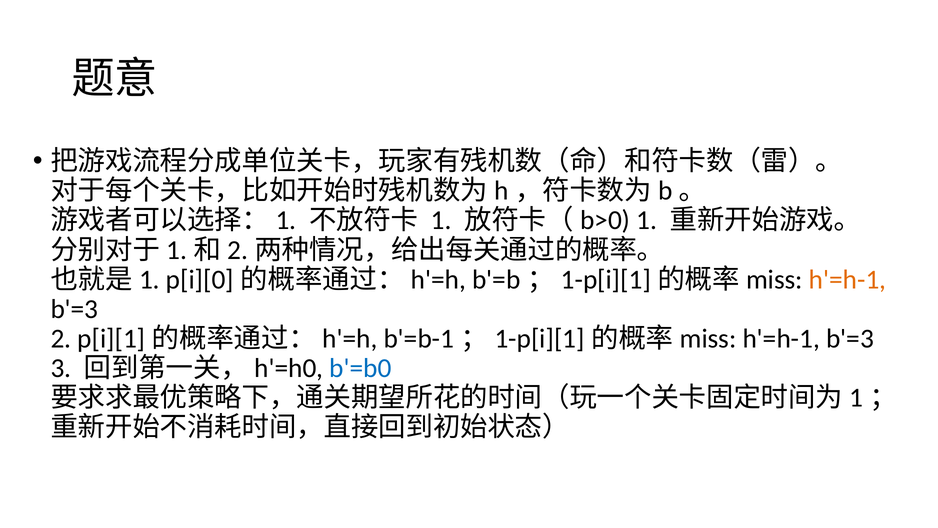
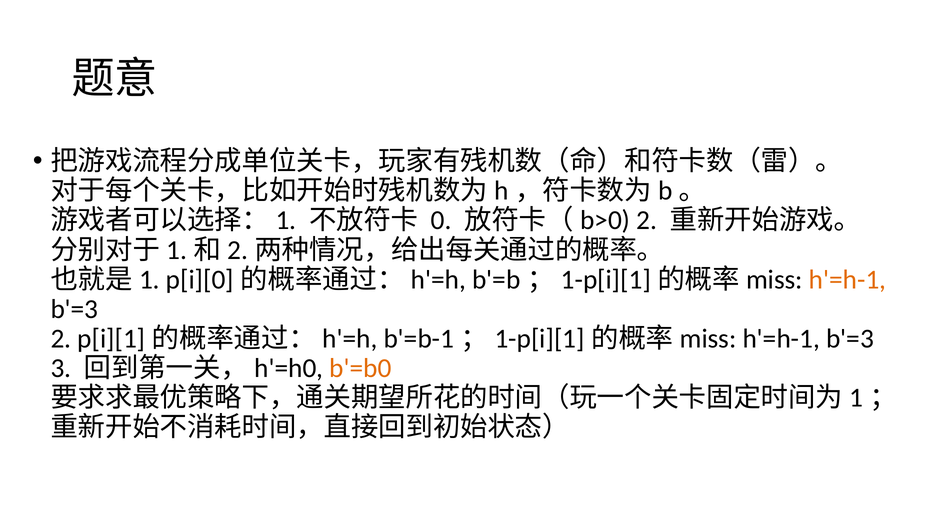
1 at (441, 220): 1 -> 0
1 at (647, 220): 1 -> 2
b'=b0 colour: blue -> orange
